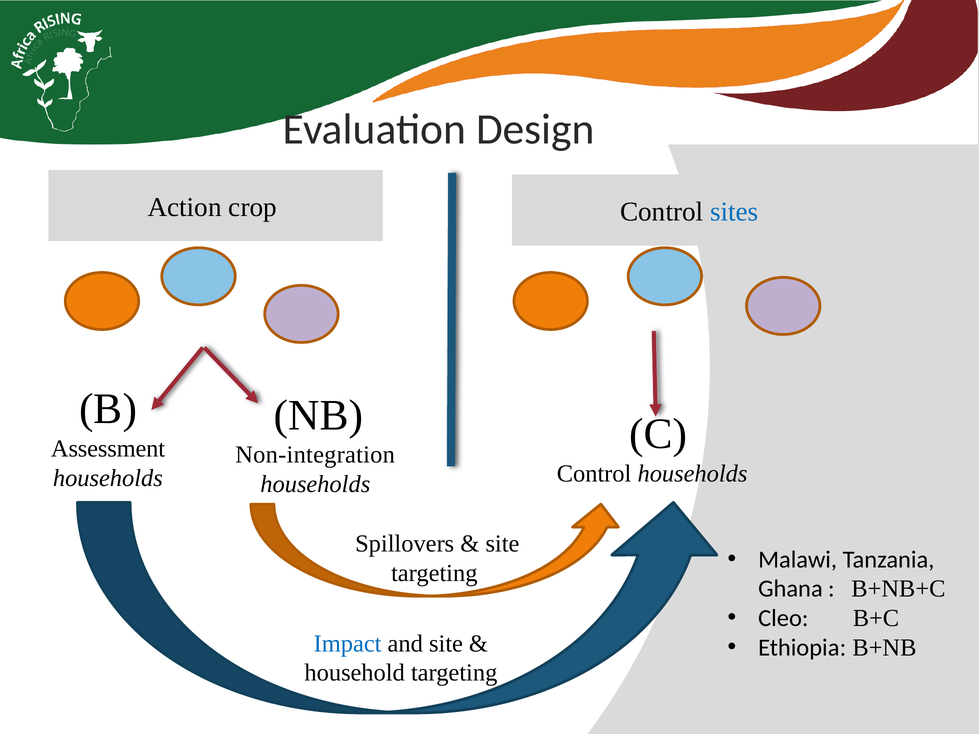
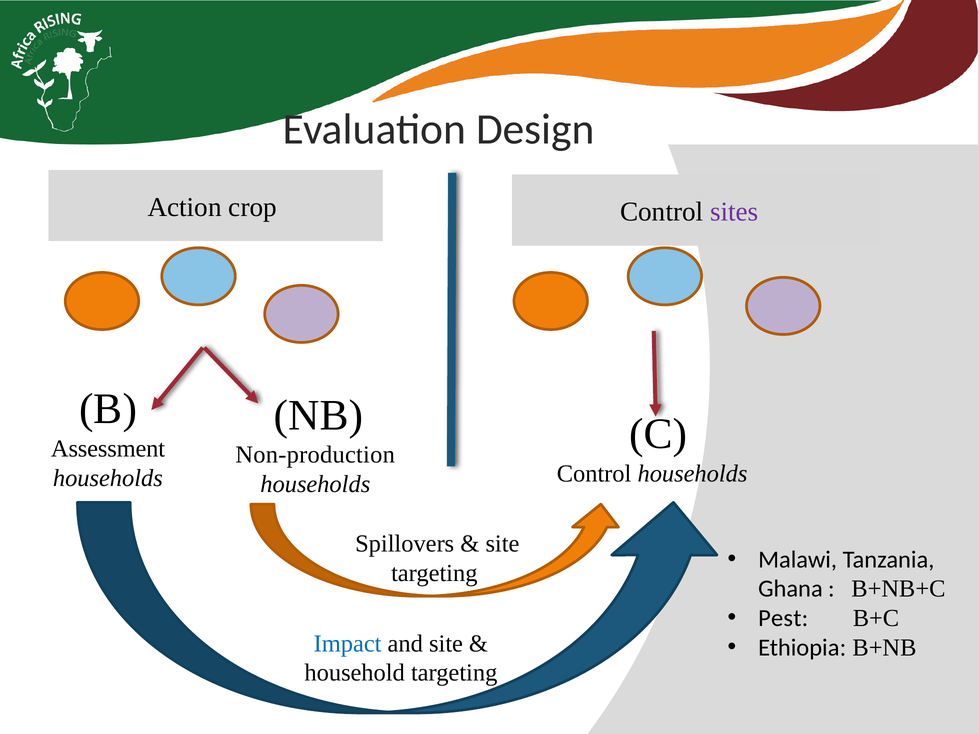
sites colour: blue -> purple
Non-integration: Non-integration -> Non-production
Cleo: Cleo -> Pest
